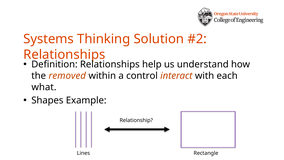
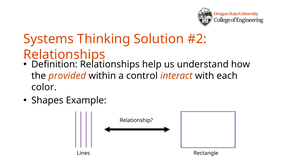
removed: removed -> provided
what: what -> color
